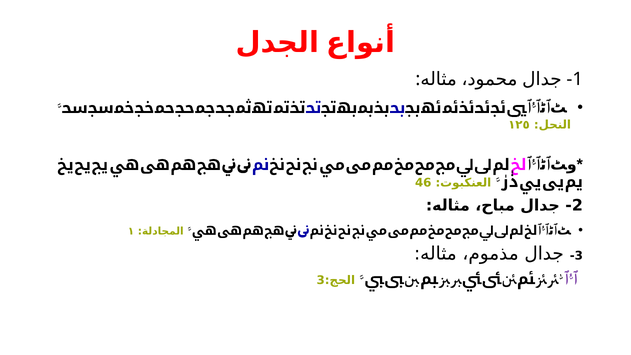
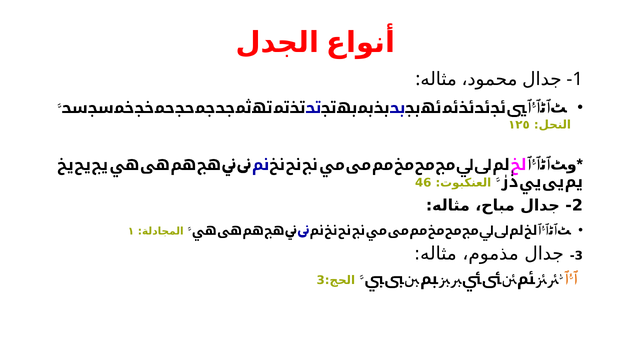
ﭐﱡﭐ at (571, 279) colour: purple -> orange
